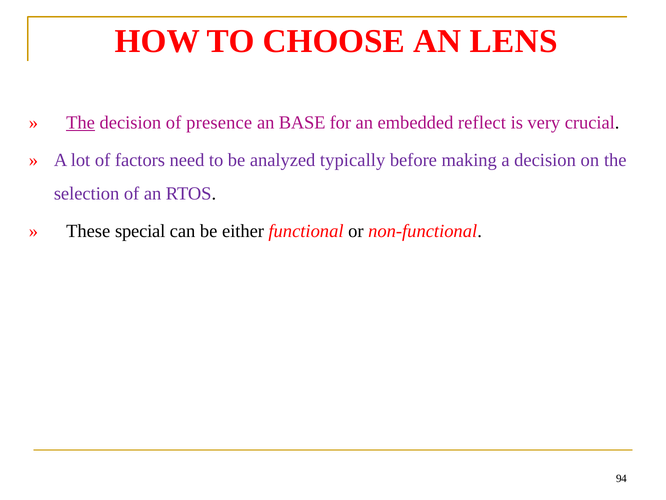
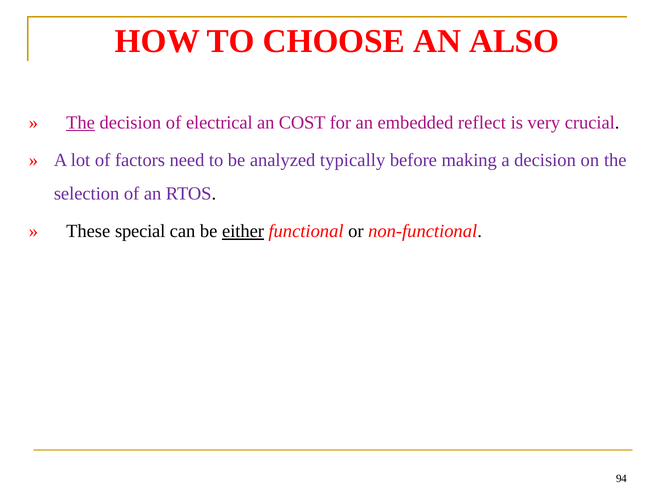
LENS: LENS -> ALSO
presence: presence -> electrical
BASE: BASE -> COST
either underline: none -> present
